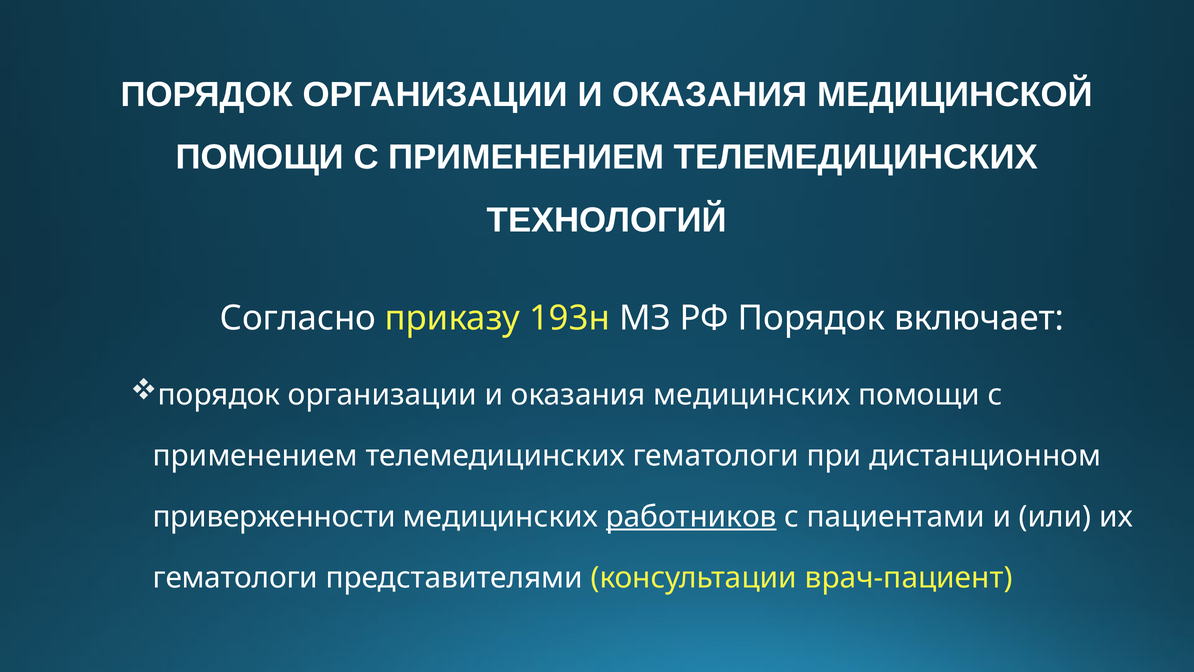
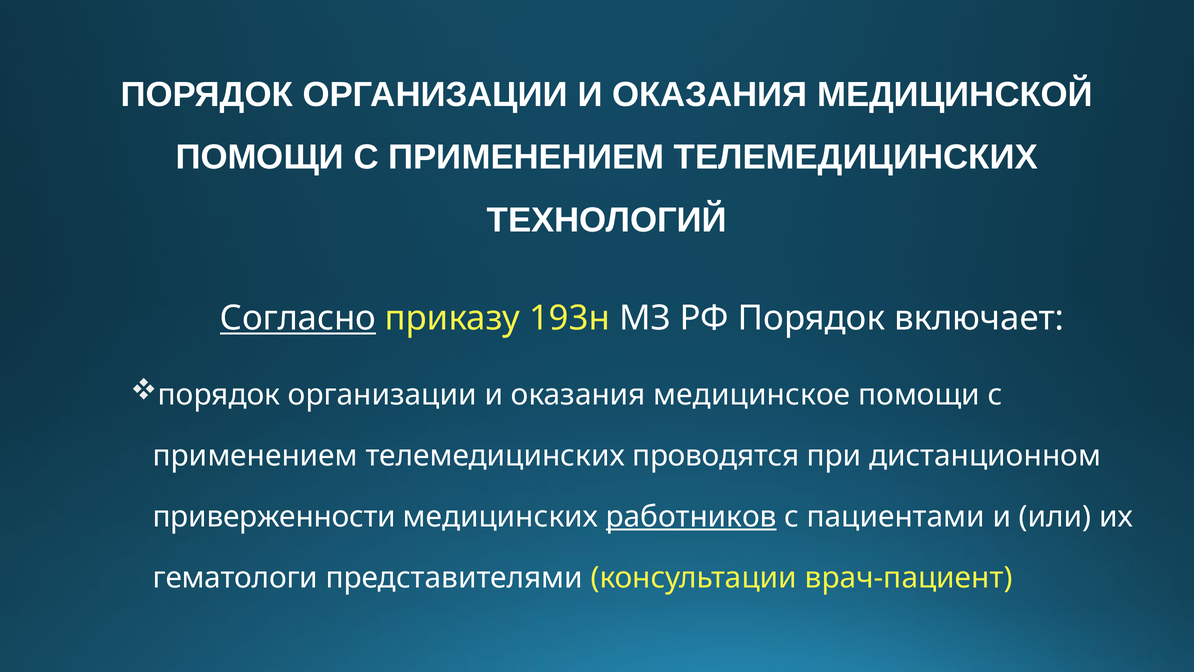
Согласно underline: none -> present
оказания медицинских: медицинских -> медицинское
телемедицинских гематологи: гематологи -> проводятся
